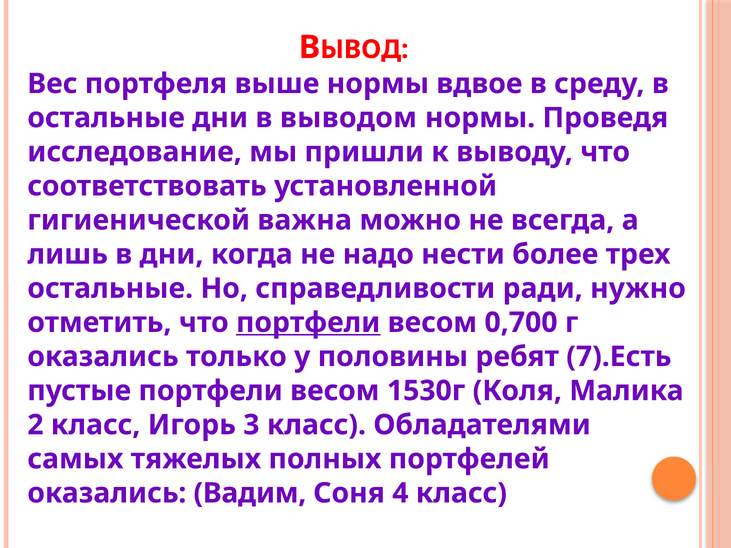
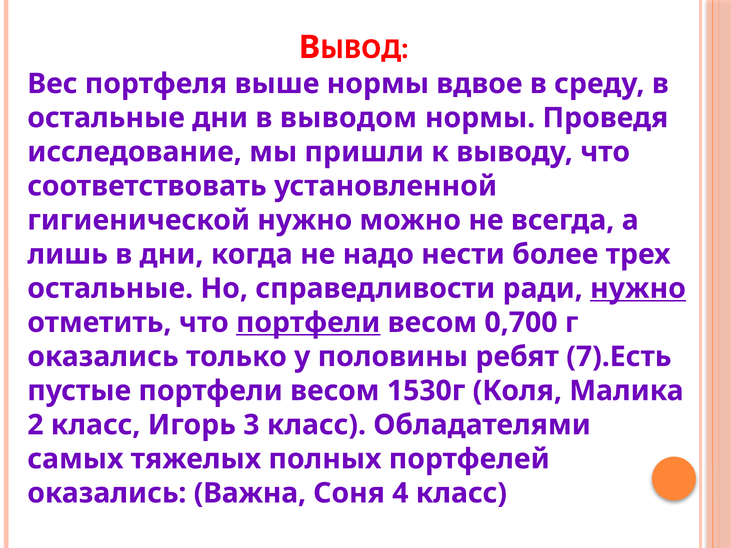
гигиенической важна: важна -> нужно
нужно at (638, 289) underline: none -> present
Вадим: Вадим -> Важна
